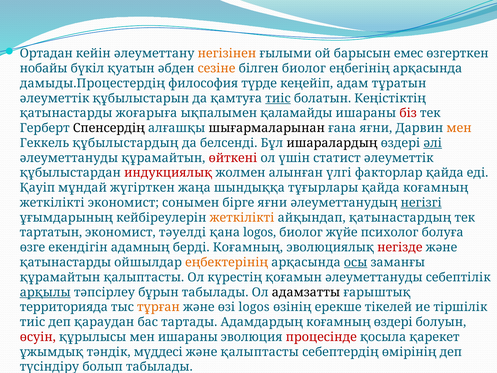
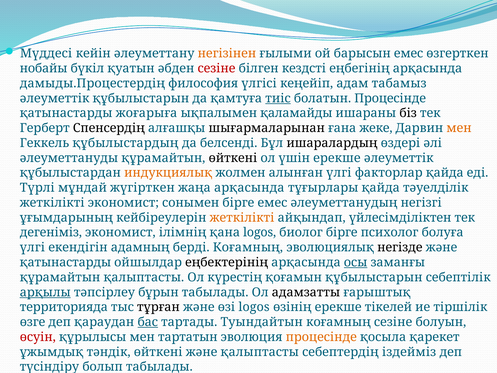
Ортадан: Ортадан -> Мүддесі
сезіне at (217, 68) colour: orange -> red
білген биолог: биолог -> кездсті
түрде: түрде -> үлгісі
тұратын: тұратын -> табамыз
болатын Кеңістіктің: Кеңістіктің -> Процесінде
біз colour: red -> black
ғана яғни: яғни -> жеке
әлі underline: present -> none
өйткені at (233, 158) colour: red -> black
үшін статист: статист -> ерекше
индукциялық colour: red -> orange
Қауіп: Қауіп -> Түрлі
жаңа шындыққа: шындыққа -> арқасында
қайда коғамның: коғамның -> тәуелділік
бірге яғни: яғни -> емес
негізгі underline: present -> none
қатынастардың: қатынастардың -> үйлесімділіктен
тартатын: тартатын -> дегеніміз
тәуелді: тәуелді -> ілімнің
биолог жүйе: жүйе -> бірге
өзге at (32, 247): өзге -> үлгі
негізде colour: red -> black
еңбектерінің colour: orange -> black
қоғамын әлеуметтануды: әлеуметтануды -> құбылыстарын
тұрған colour: orange -> black
тиіс at (32, 322): тиіс -> өзге
бас underline: none -> present
Адамдардың: Адамдардың -> Туындайтын
коғамның өздері: өздері -> сезіне
мен ишараны: ишараны -> тартатын
процесінде at (321, 337) colour: red -> orange
тәндік мүддесі: мүддесі -> өйткені
өмірінің: өмірінің -> іздейміз
